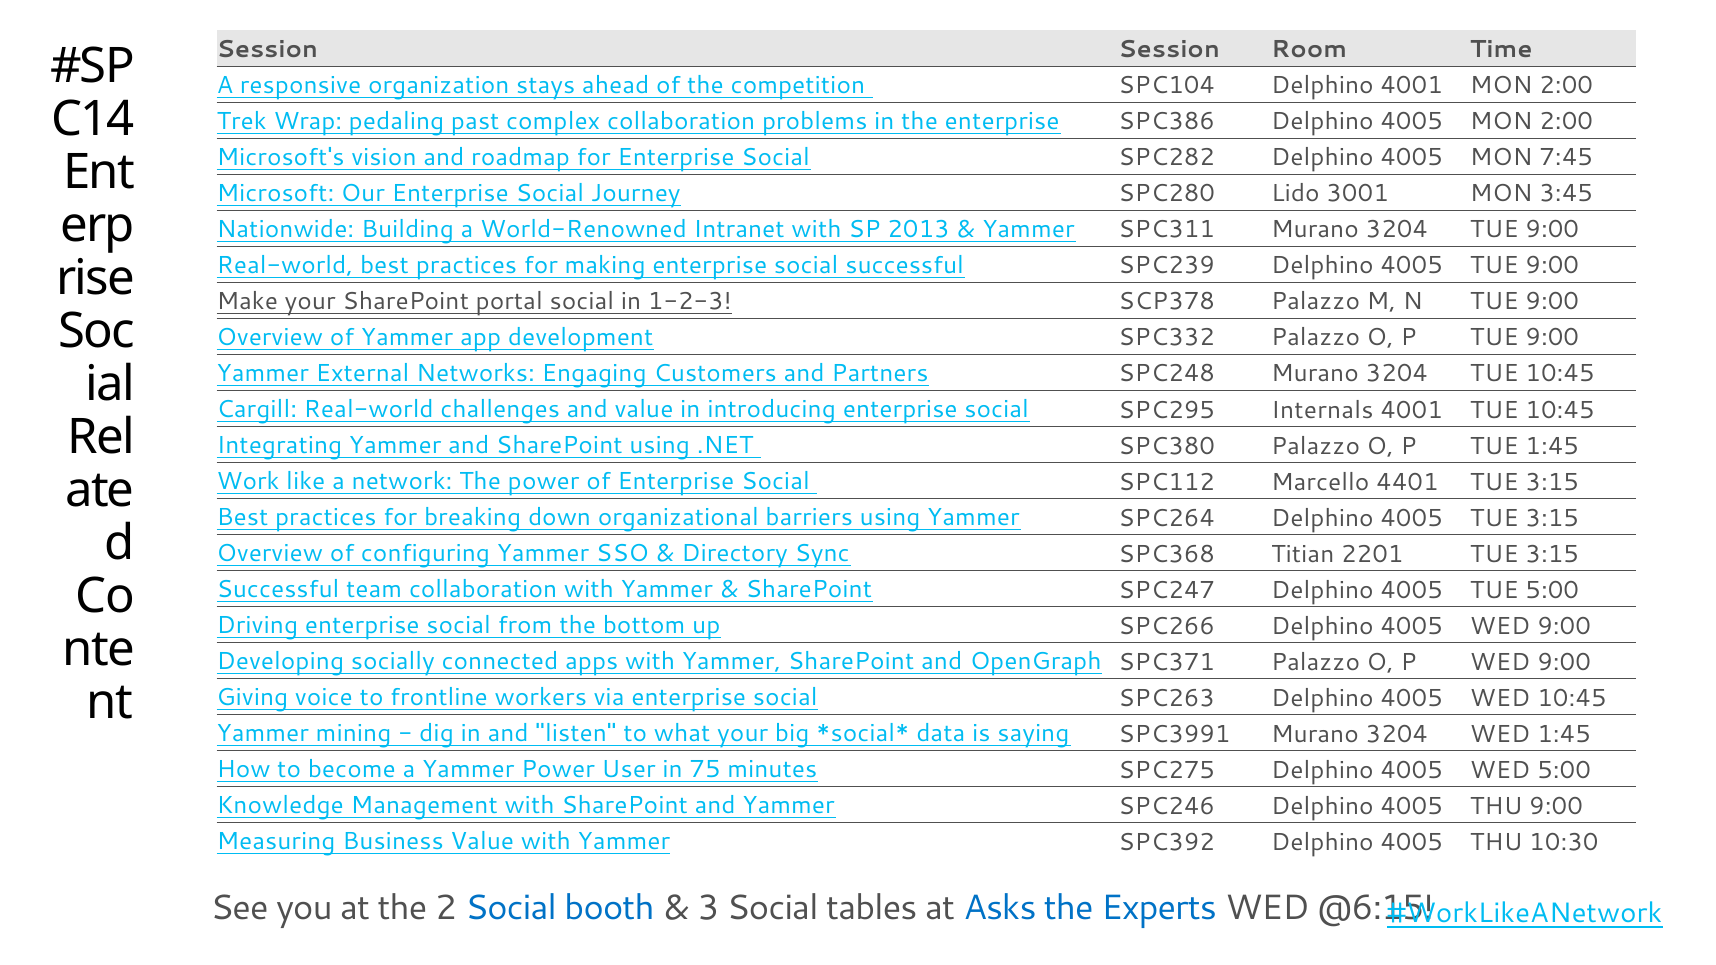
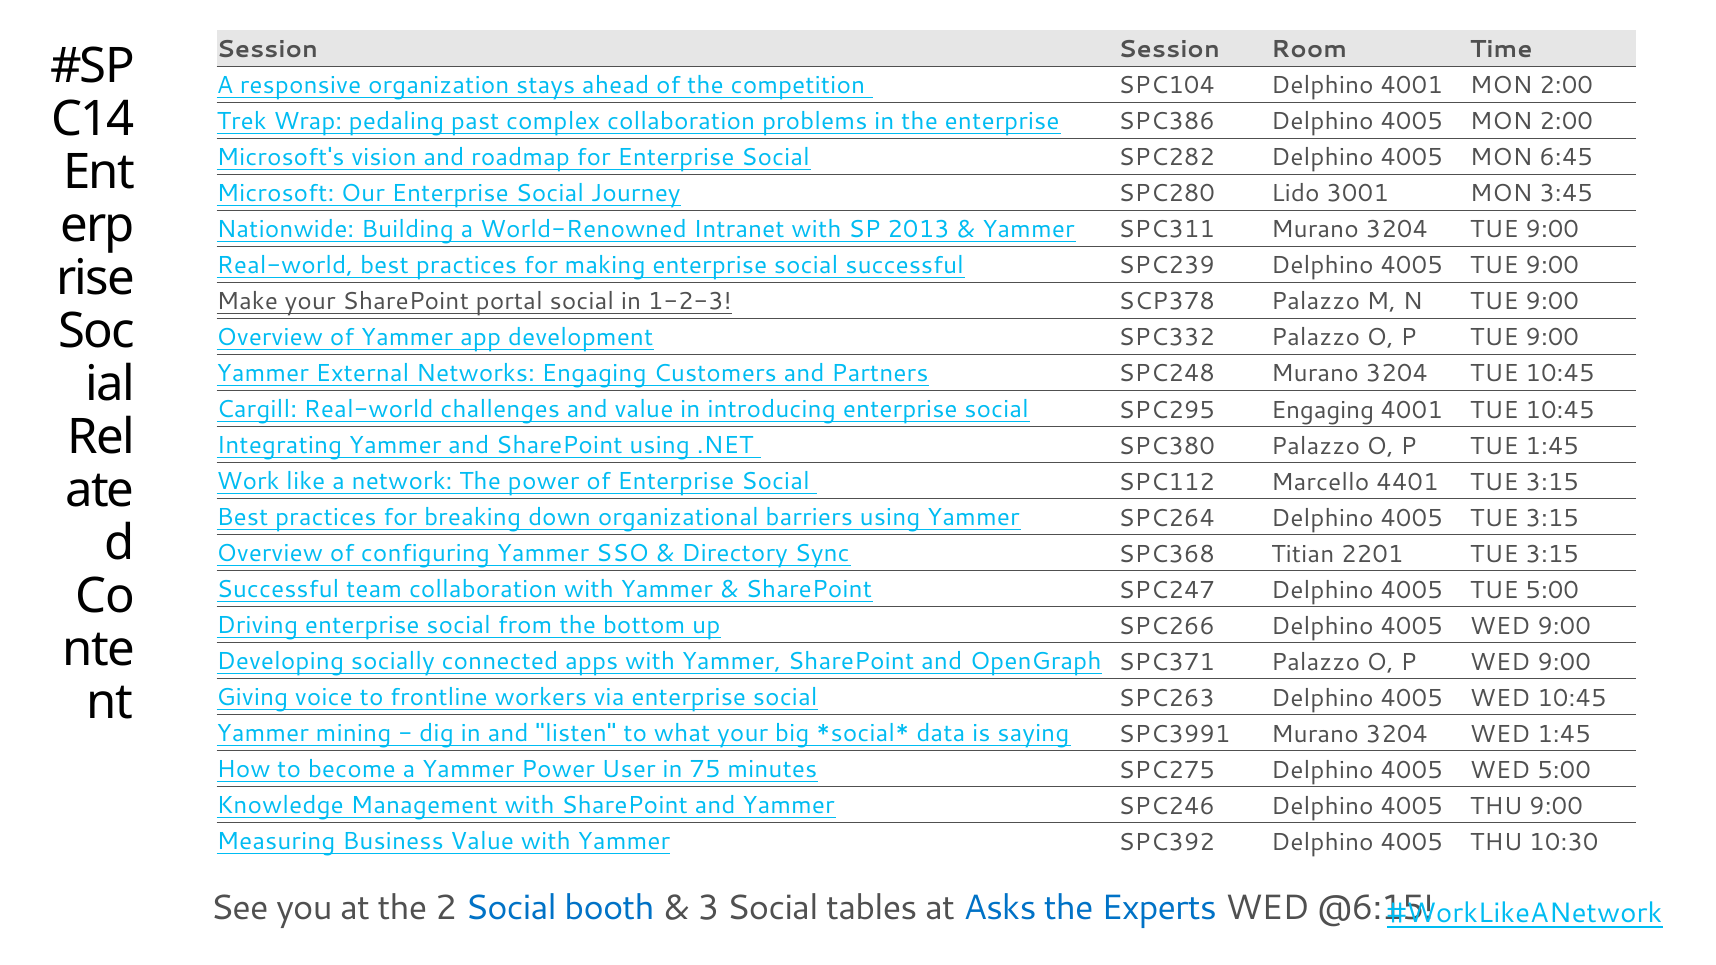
7:45: 7:45 -> 6:45
SPC295 Internals: Internals -> Engaging
